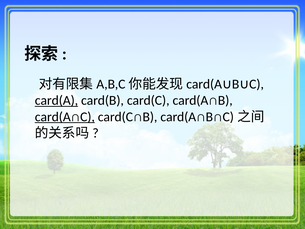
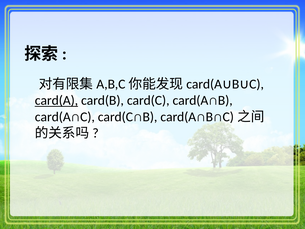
card(A∩C underline: present -> none
